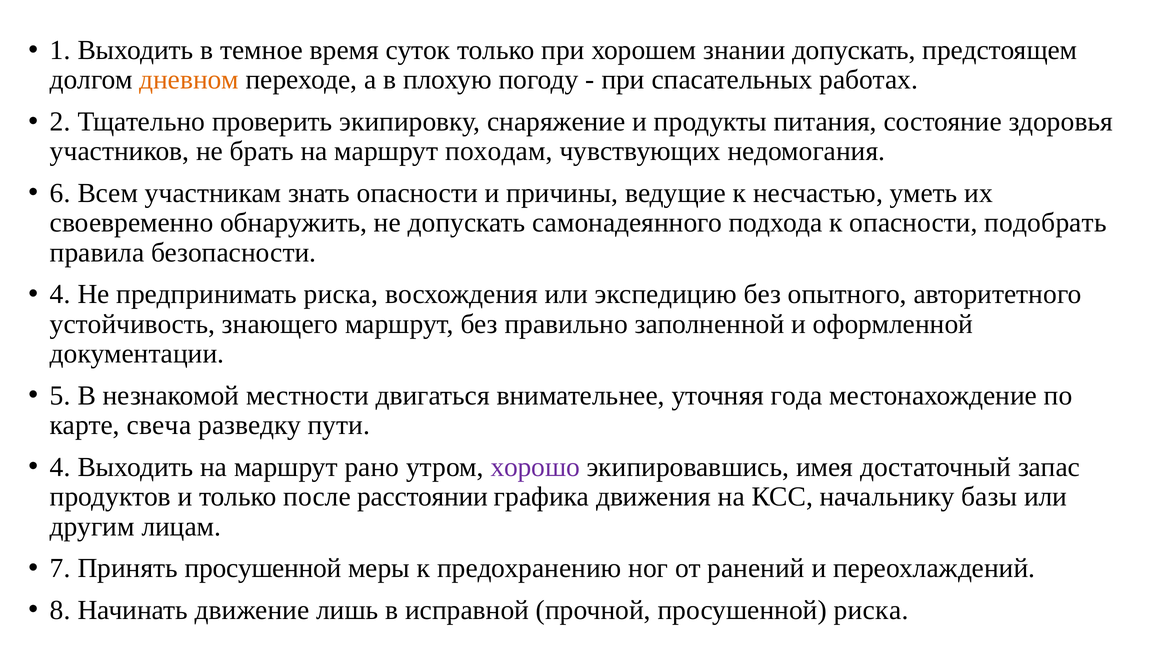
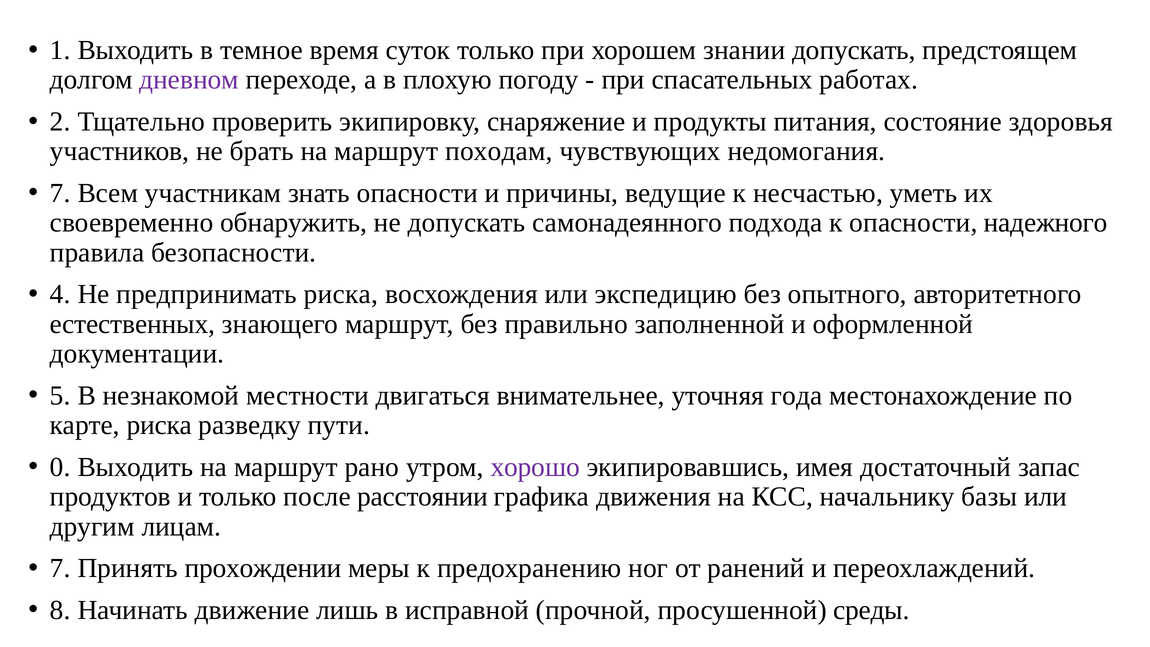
дневном colour: orange -> purple
6 at (60, 193): 6 -> 7
подобрать: подобрать -> надежного
устойчивость: устойчивость -> естественных
карте свеча: свеча -> риска
4 at (60, 467): 4 -> 0
Принять просушенной: просушенной -> прохождении
просушенной риска: риска -> среды
